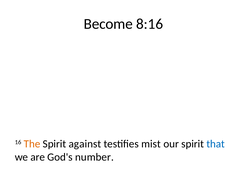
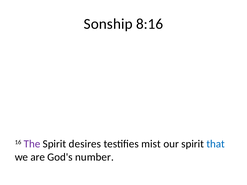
Become: Become -> Sonship
The colour: orange -> purple
against: against -> desires
